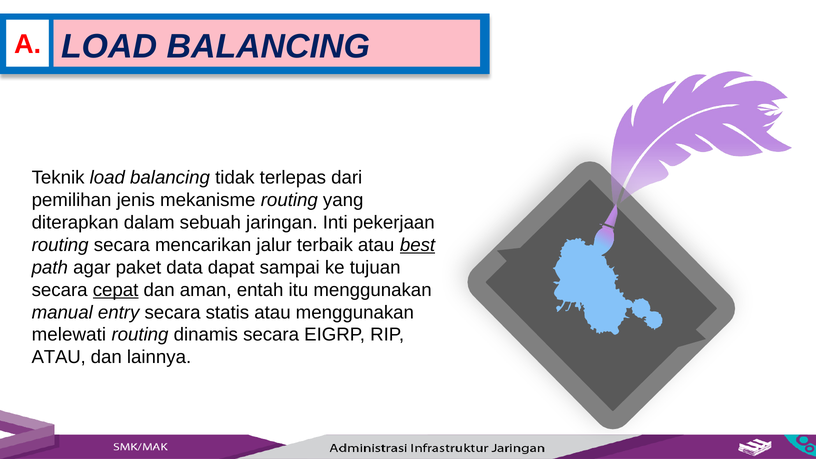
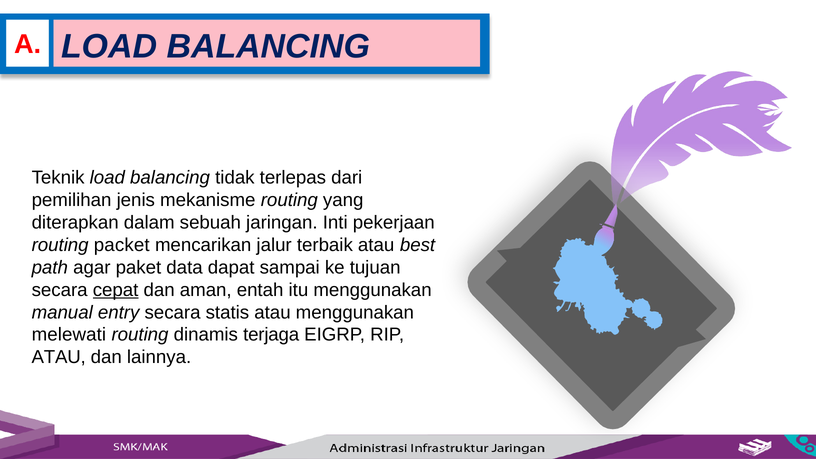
routing secara: secara -> packet
best underline: present -> none
dinamis secara: secara -> terjaga
